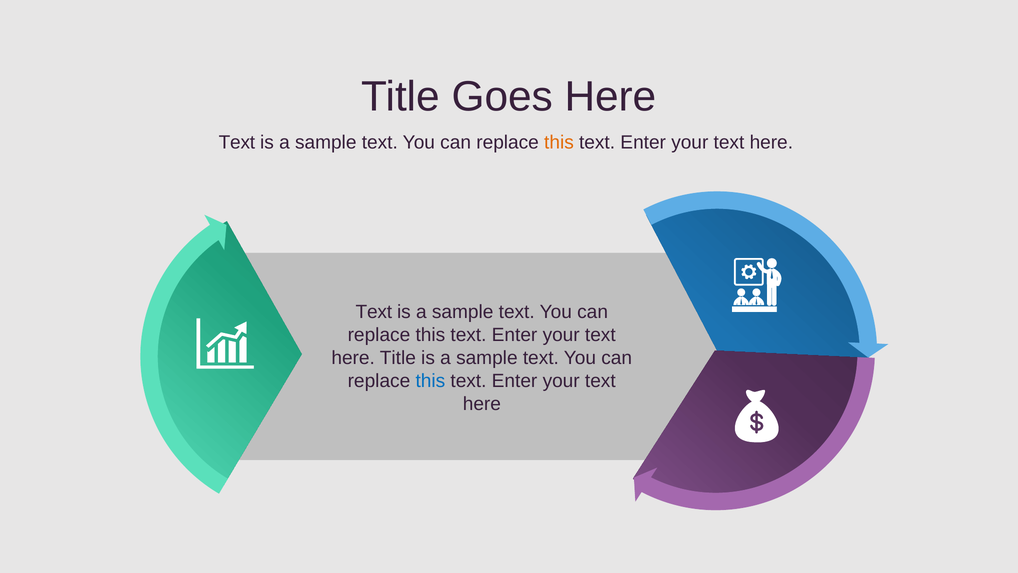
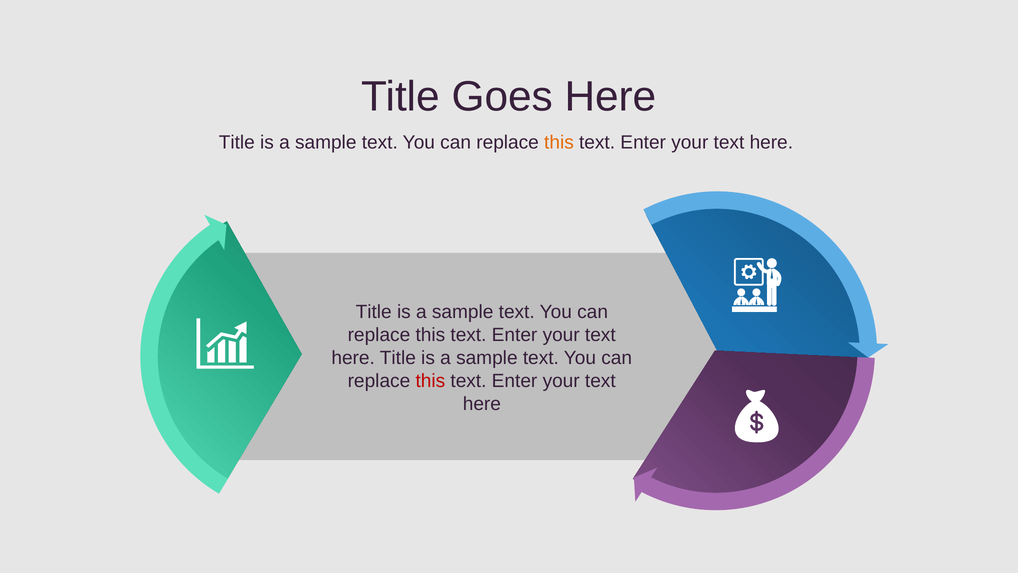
Text at (237, 142): Text -> Title
Text at (374, 312): Text -> Title
this at (430, 381) colour: blue -> red
